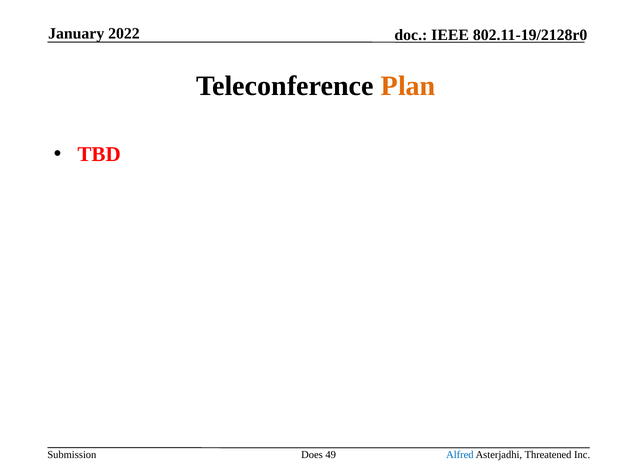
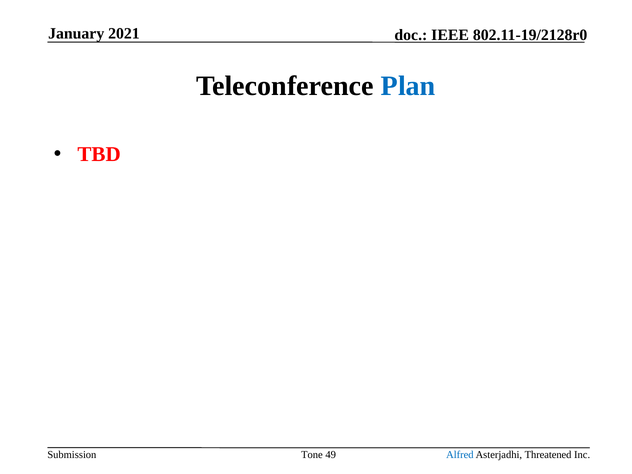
2022: 2022 -> 2021
Plan colour: orange -> blue
Does: Does -> Tone
